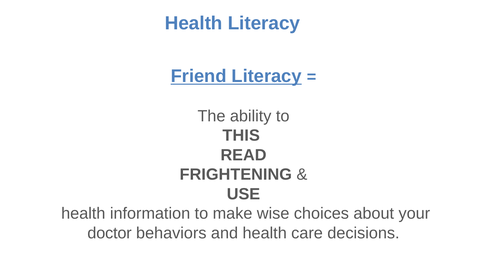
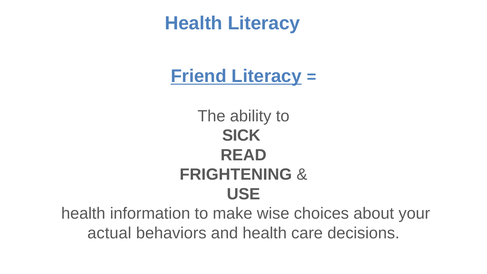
THIS: THIS -> SICK
doctor: doctor -> actual
